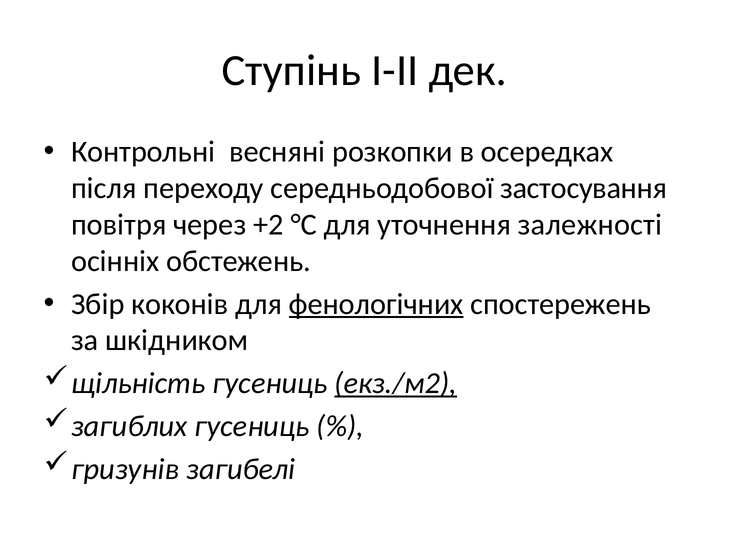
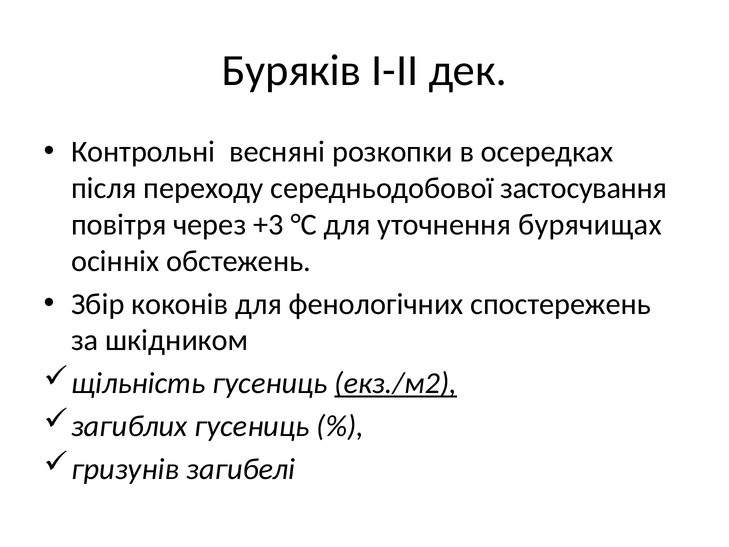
Ступінь: Ступінь -> Буряків
+2: +2 -> +3
залежності: залежності -> бурячищах
фенологічних underline: present -> none
